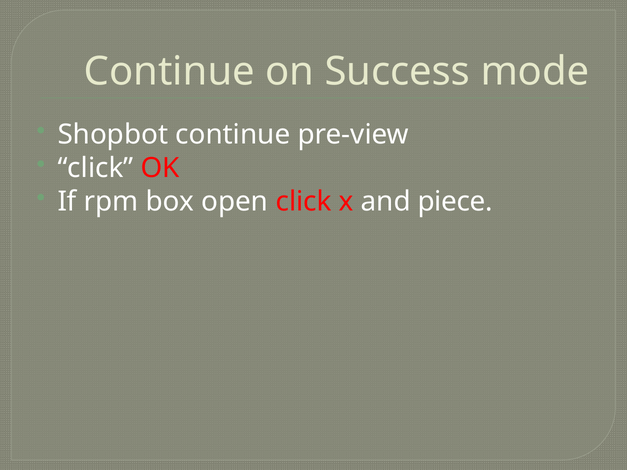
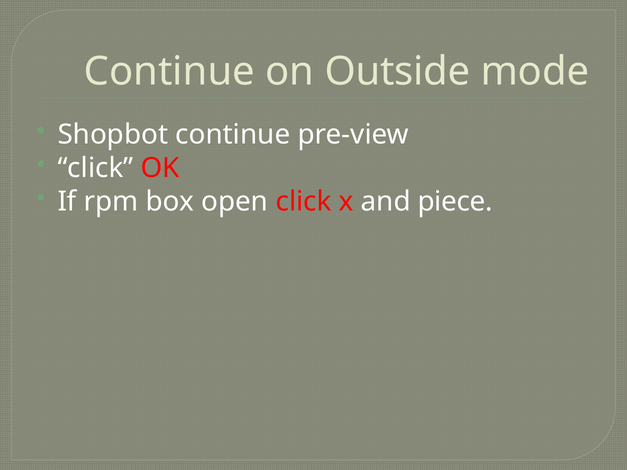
Success: Success -> Outside
